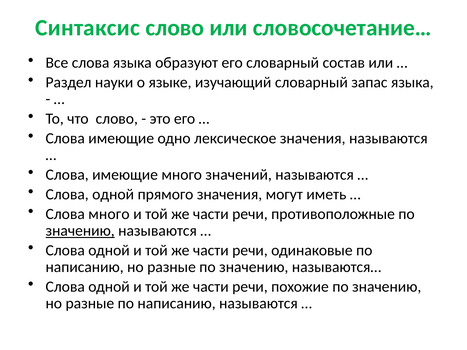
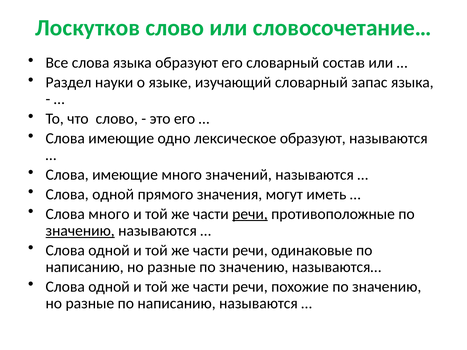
Синтаксис: Синтаксис -> Лоскутков
лексическое значения: значения -> образуют
речи at (250, 214) underline: none -> present
